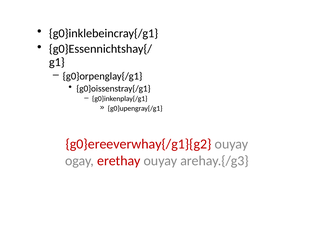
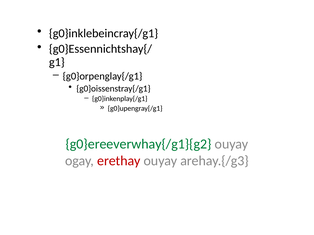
g0}ereeverwhay{/g1}{g2 colour: red -> green
